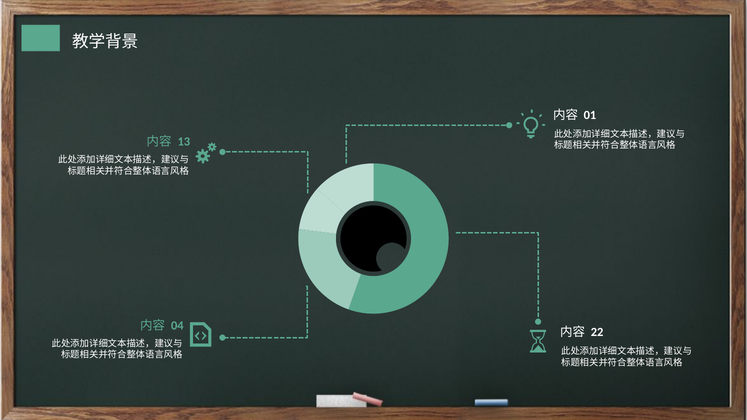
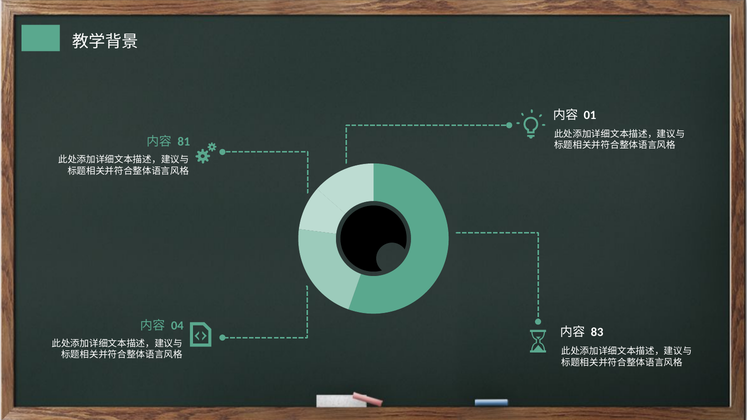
13: 13 -> 81
22: 22 -> 83
